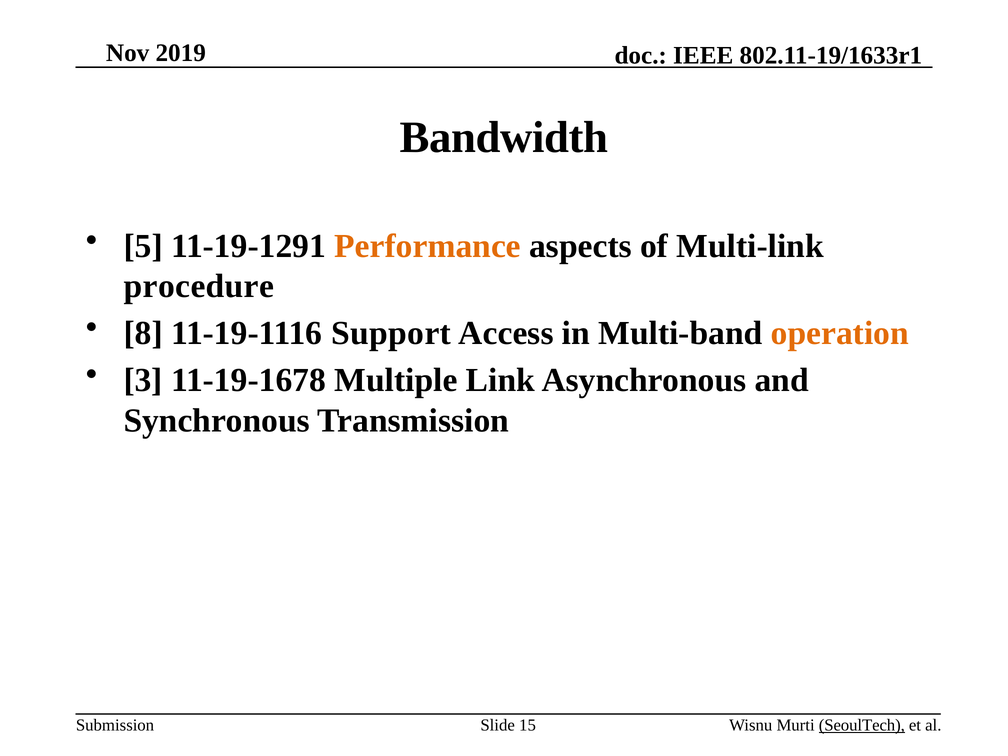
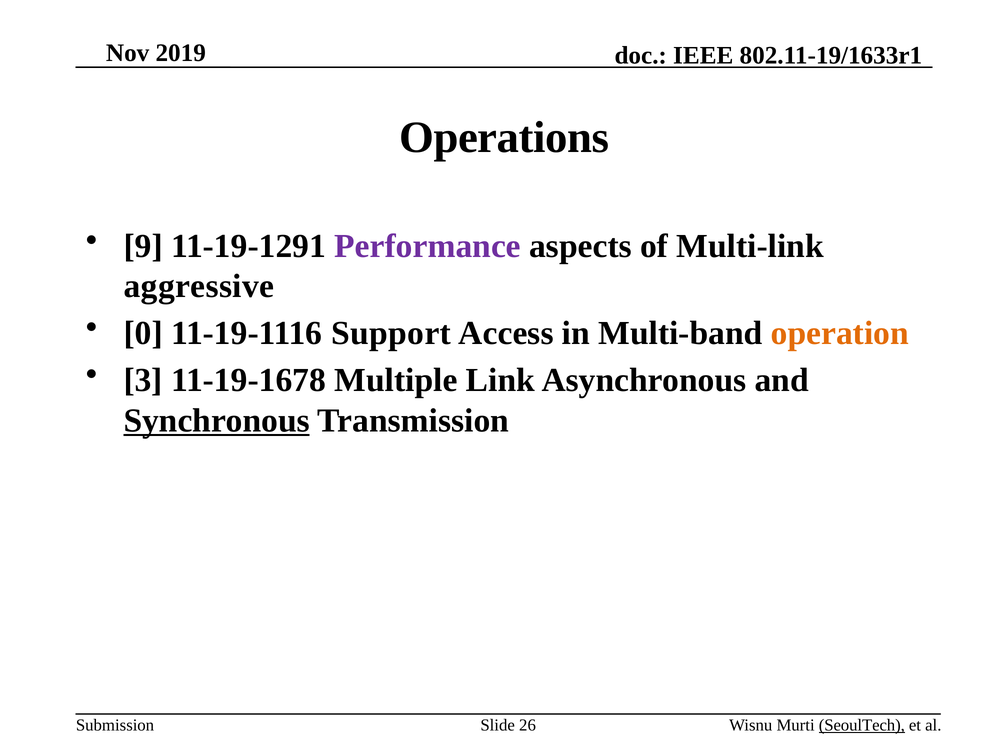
Bandwidth: Bandwidth -> Operations
5: 5 -> 9
Performance colour: orange -> purple
procedure: procedure -> aggressive
8: 8 -> 0
Synchronous underline: none -> present
15: 15 -> 26
